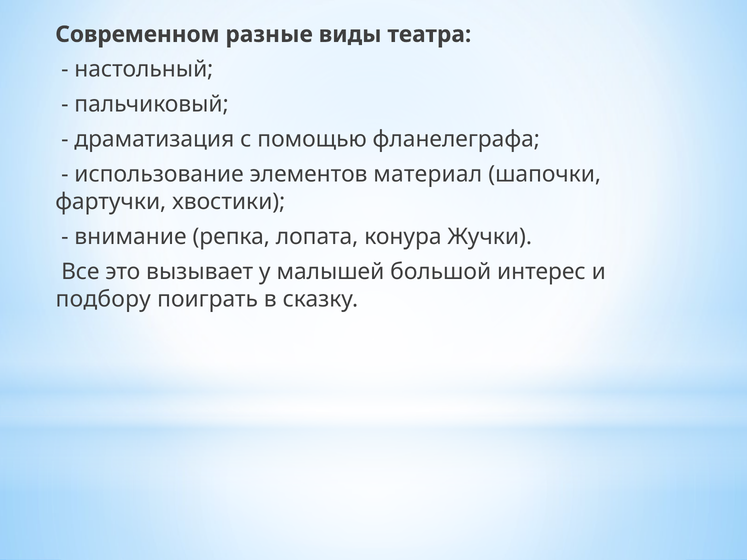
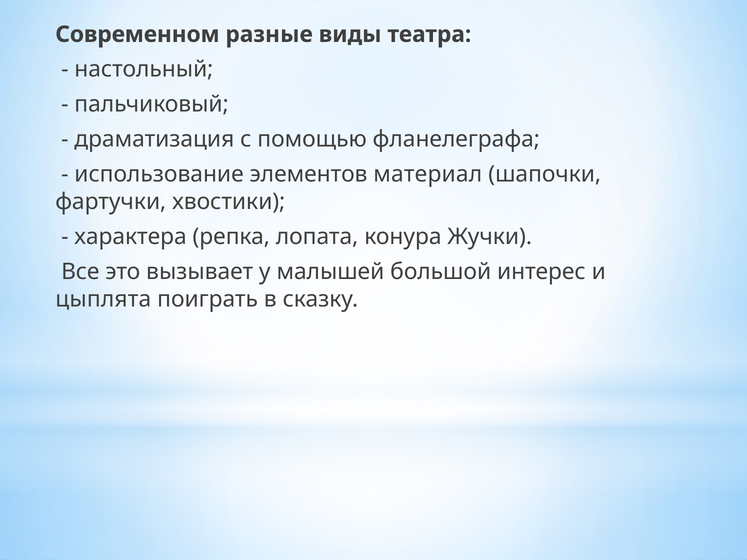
внимание: внимание -> характера
подбору: подбору -> цыплята
